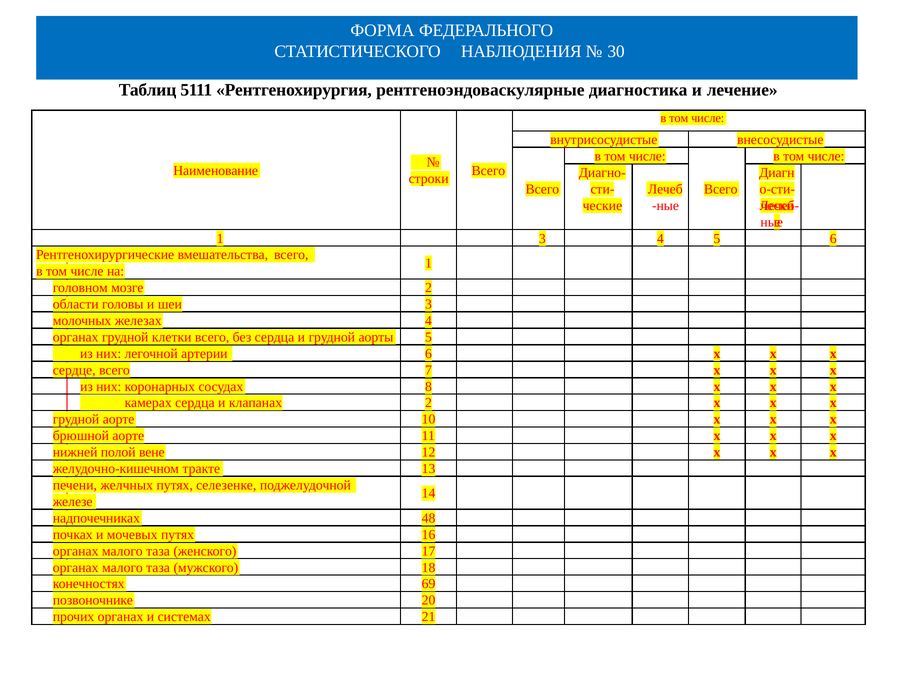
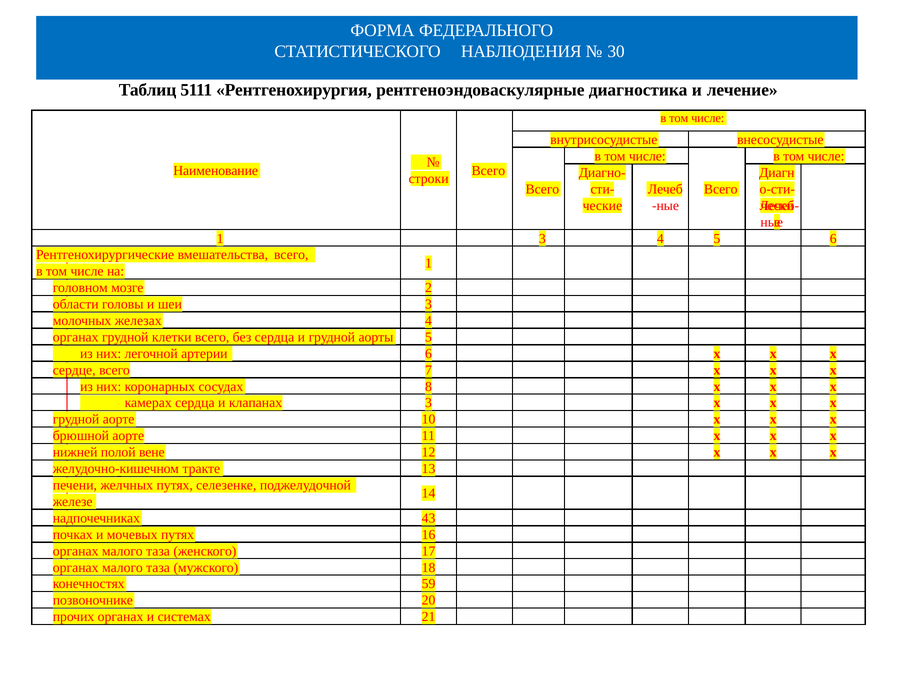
клапанах 2: 2 -> 3
48: 48 -> 43
69: 69 -> 59
